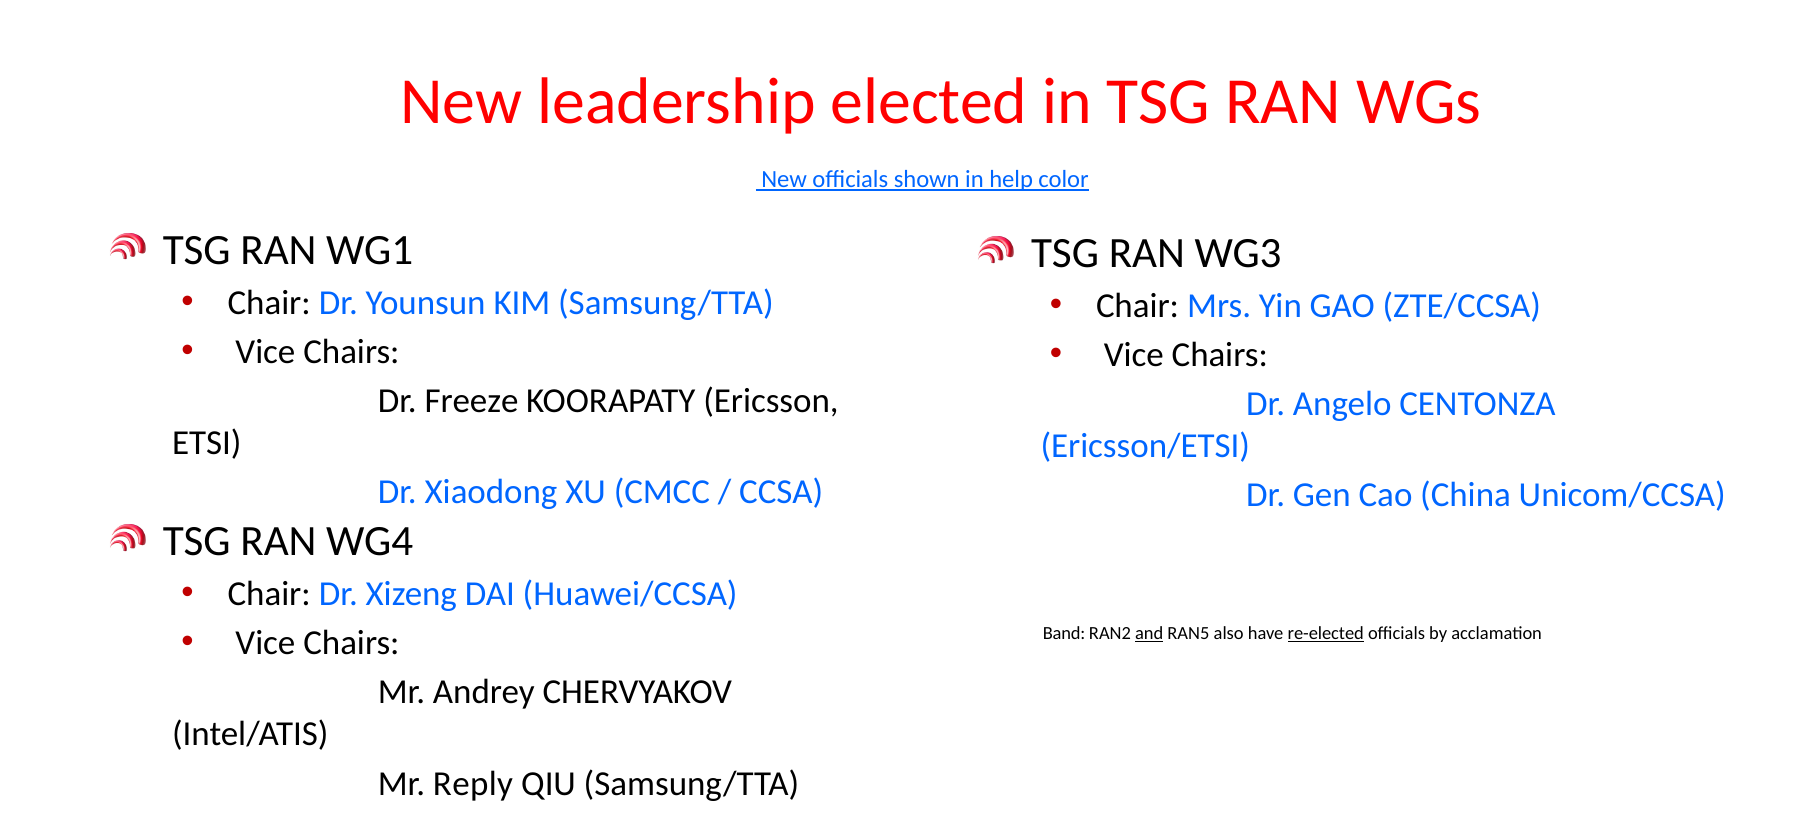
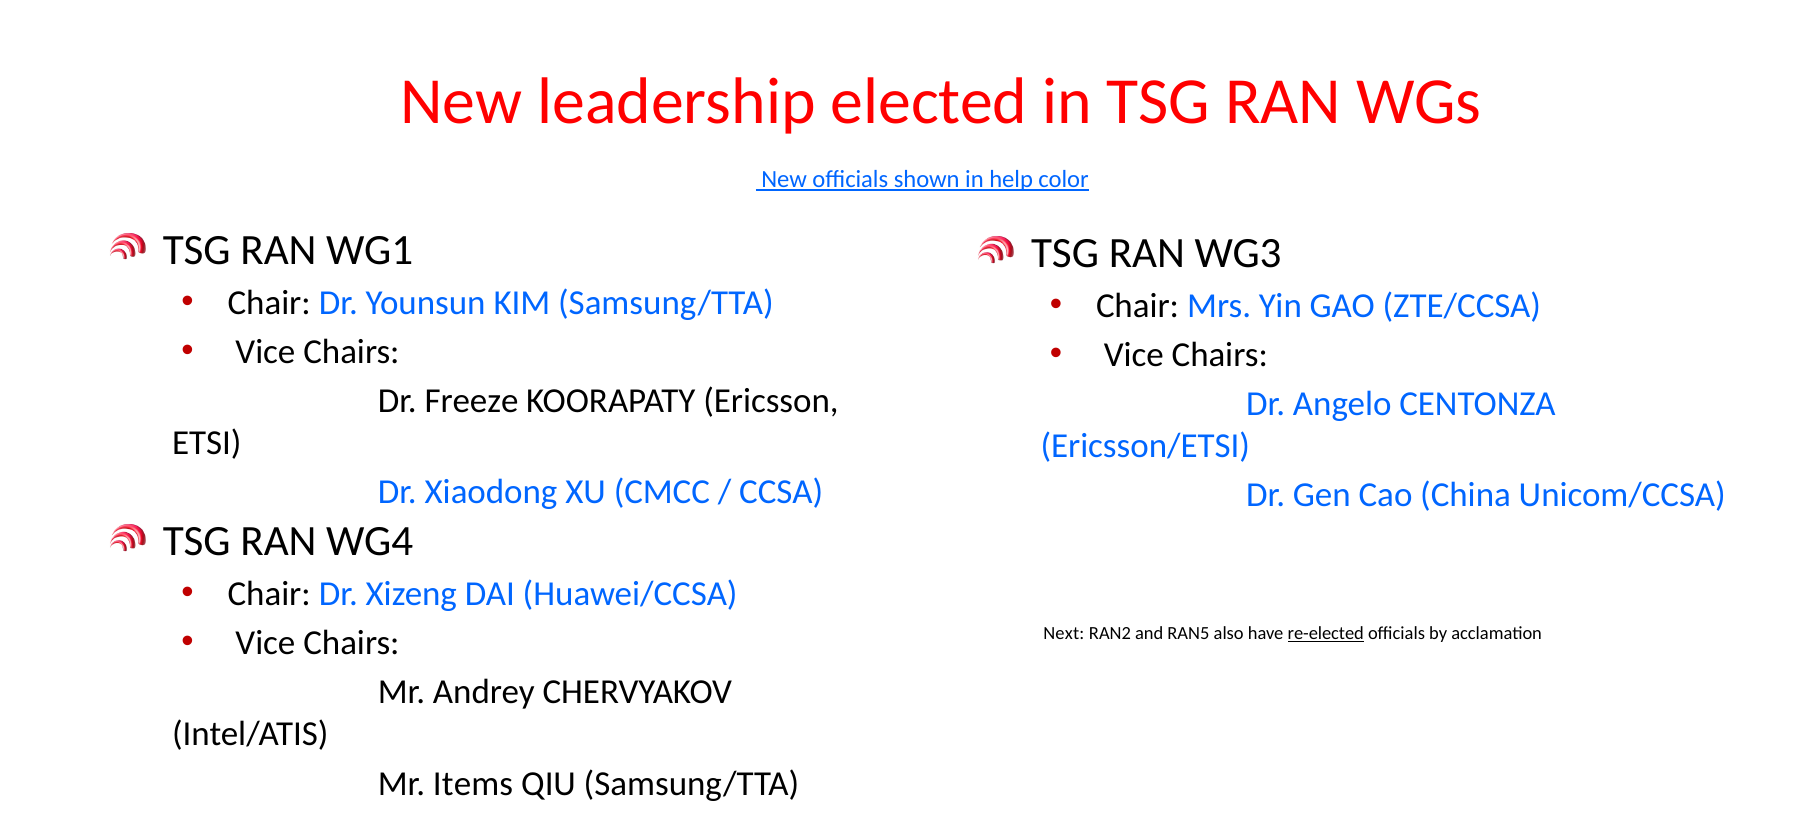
Band: Band -> Next
and underline: present -> none
Reply: Reply -> Items
